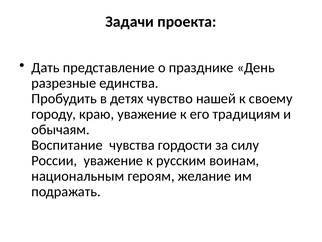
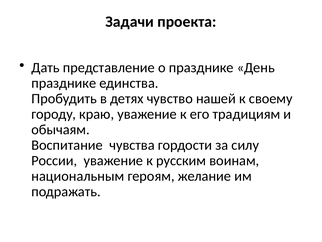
разрезные at (64, 83): разрезные -> празднике
